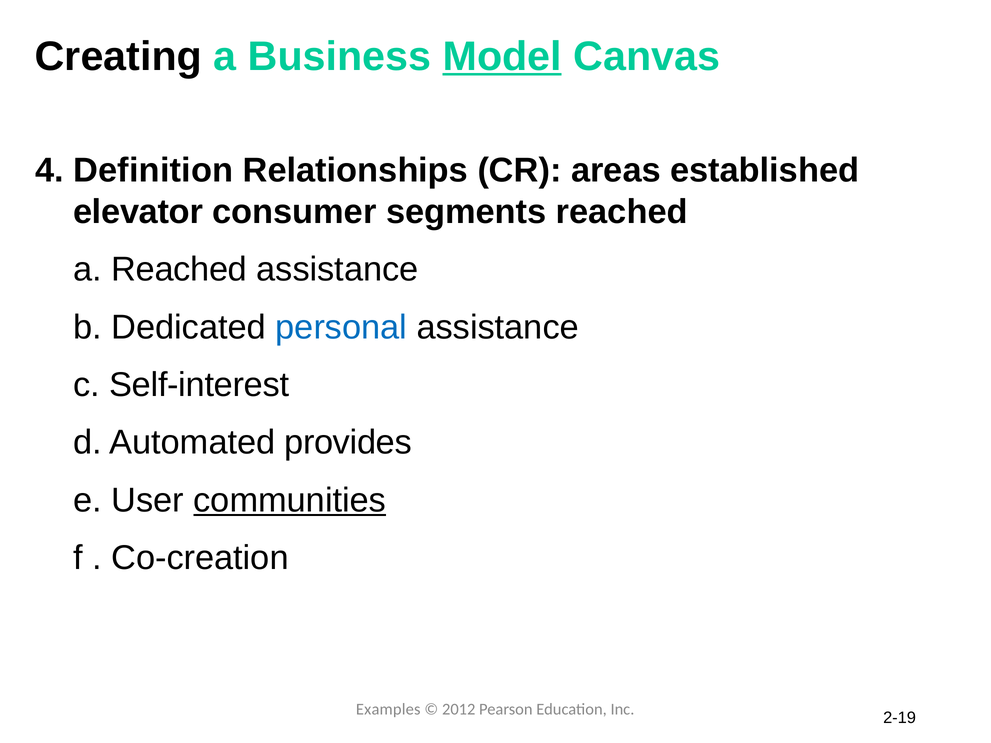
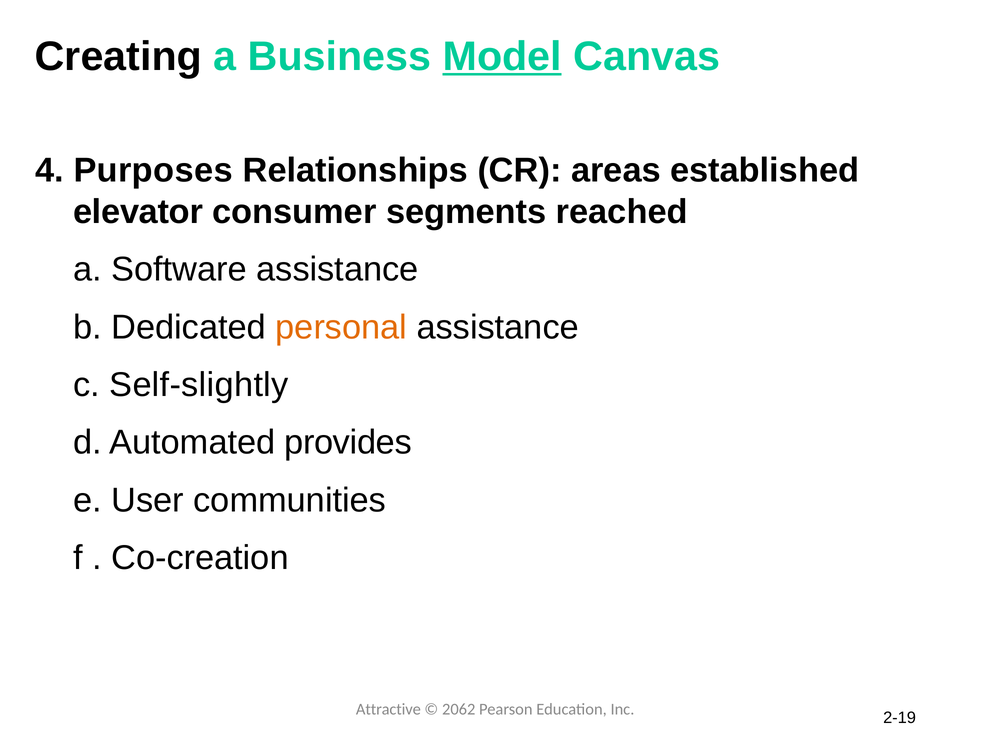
Definition: Definition -> Purposes
a Reached: Reached -> Software
personal colour: blue -> orange
Self-interest: Self-interest -> Self-slightly
communities underline: present -> none
Examples: Examples -> Attractive
2012: 2012 -> 2062
